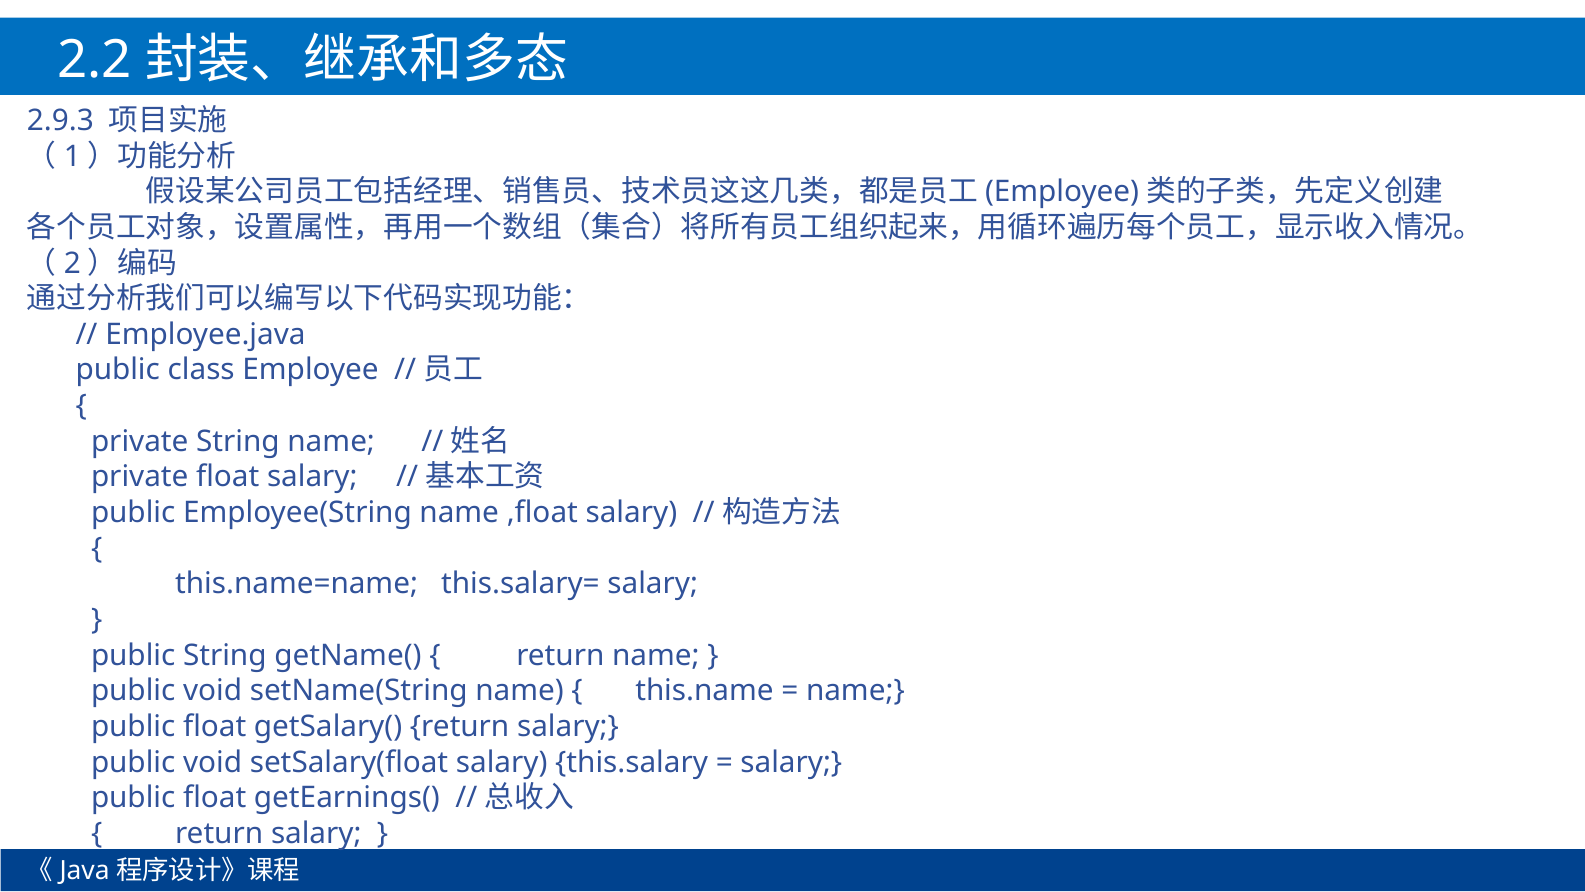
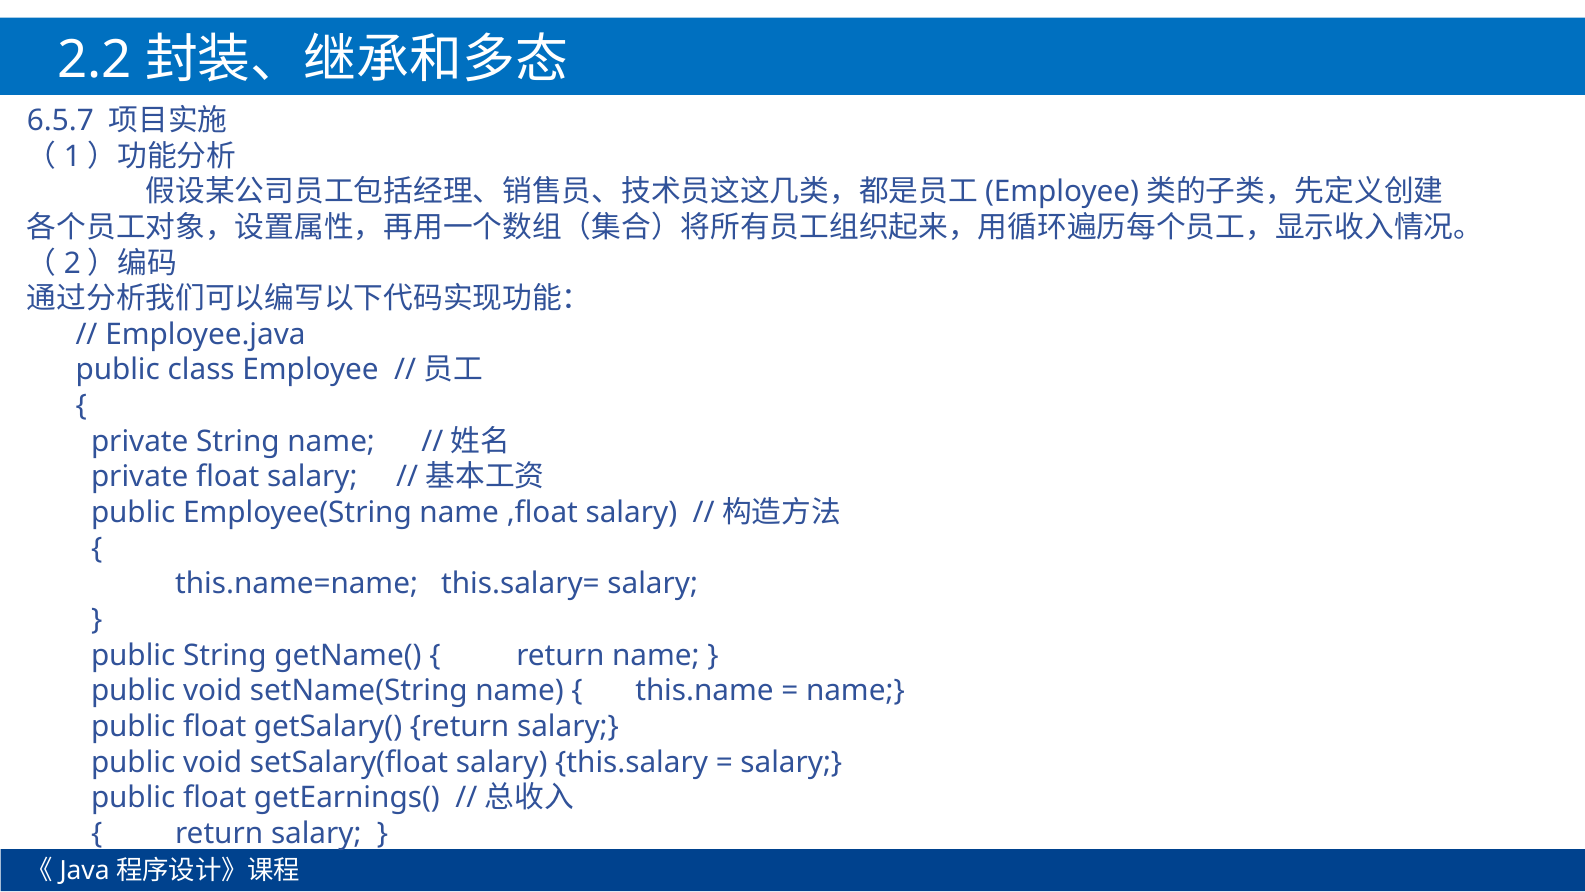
2.9.3: 2.9.3 -> 6.5.7
